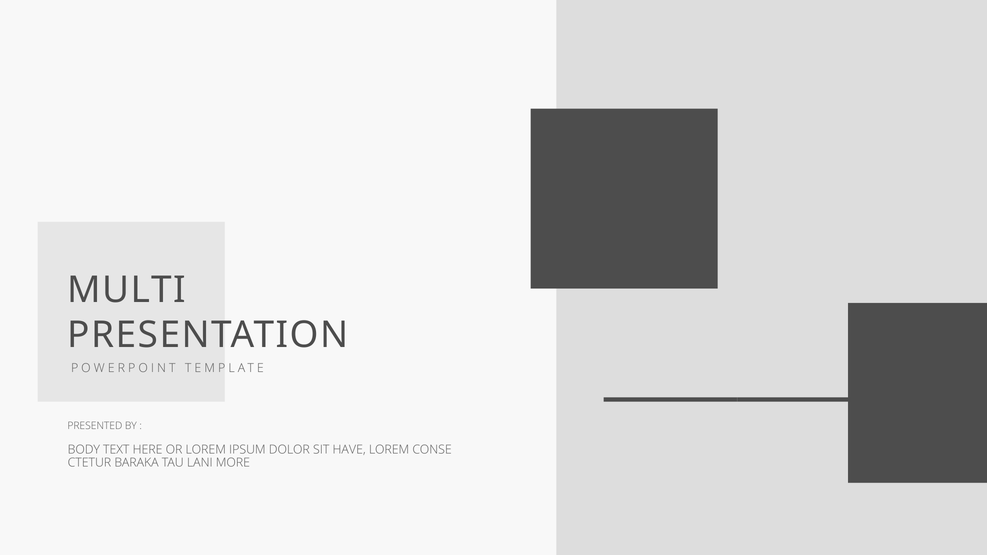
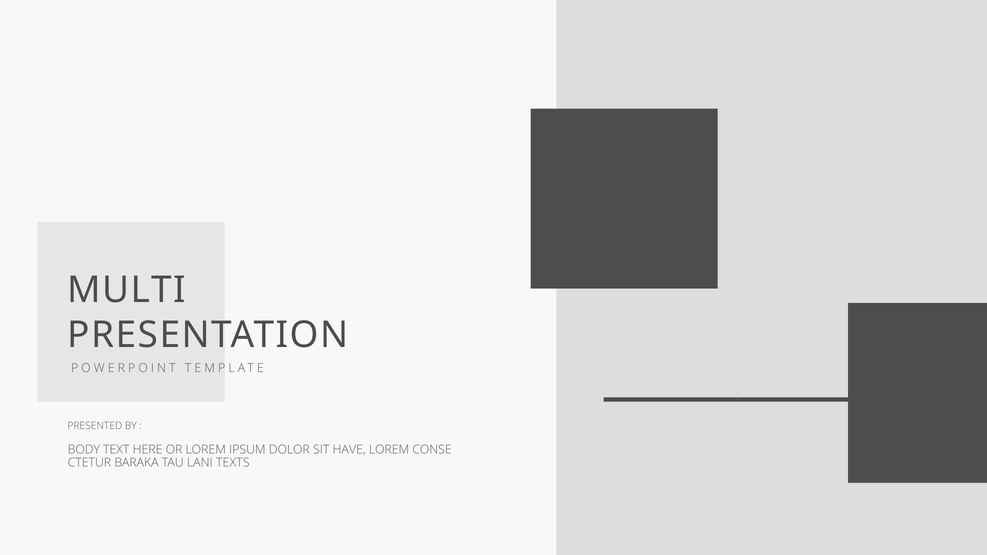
MORE: MORE -> TEXTS
